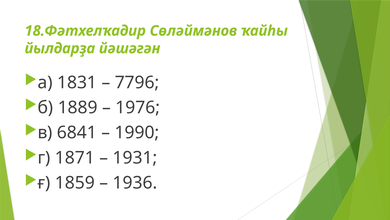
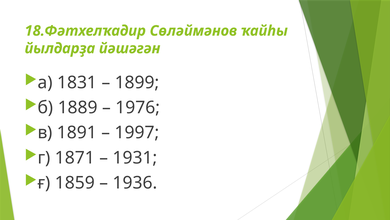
7796: 7796 -> 1899
6841: 6841 -> 1891
1990: 1990 -> 1997
